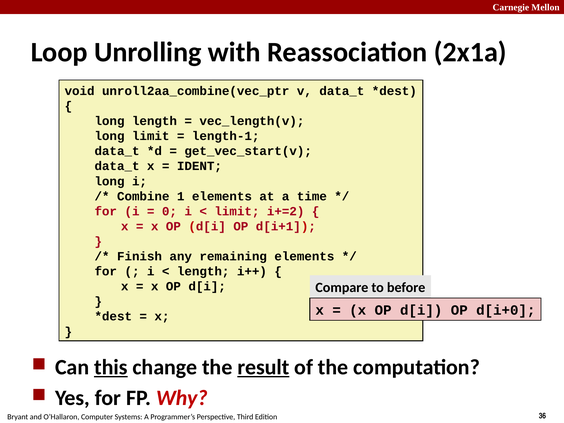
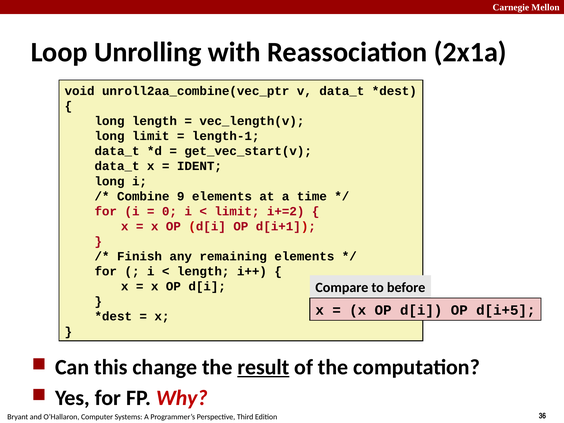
1: 1 -> 9
d[i+0: d[i+0 -> d[i+5
this underline: present -> none
